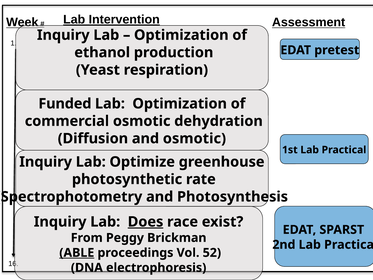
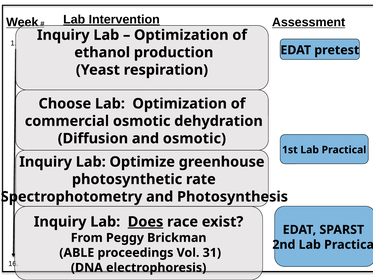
Funded: Funded -> Choose
ABLE underline: present -> none
52: 52 -> 31
